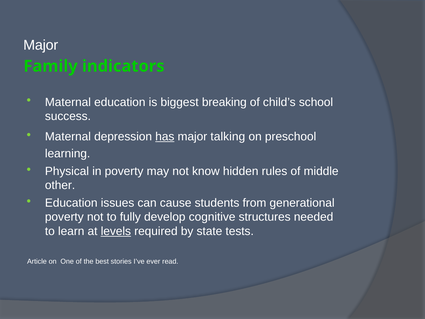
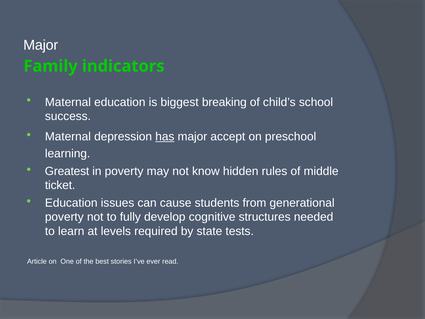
talking: talking -> accept
Physical: Physical -> Greatest
other: other -> ticket
levels underline: present -> none
